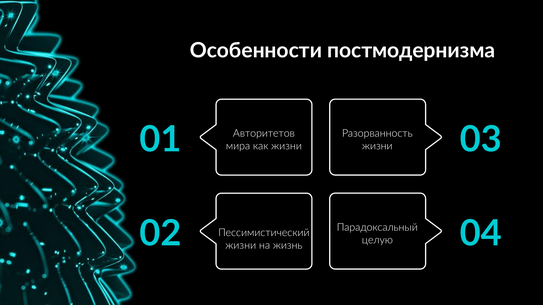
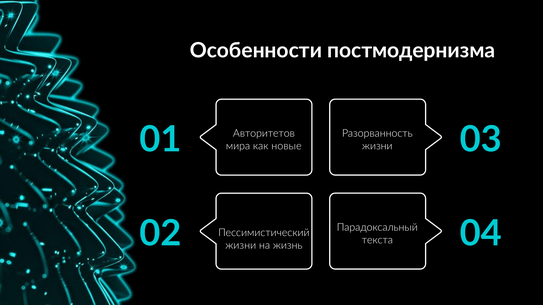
как жизни: жизни -> новые
целую: целую -> текста
